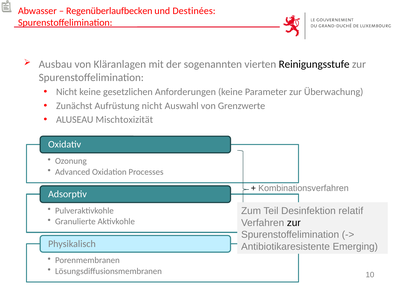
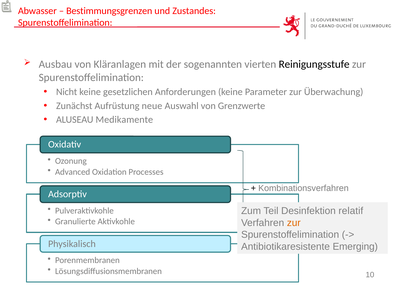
Regenüberlaufbecken: Regenüberlaufbecken -> Bestimmungsgrenzen
Destinées: Destinées -> Zustandes
Aufrüstung nicht: nicht -> neue
Mischtoxizität: Mischtoxizität -> Medikamente
zur at (294, 223) colour: black -> orange
